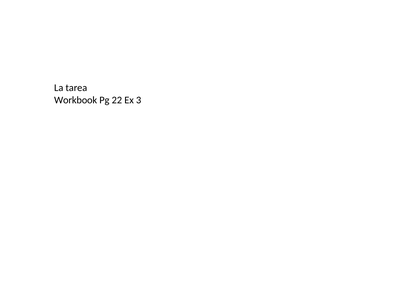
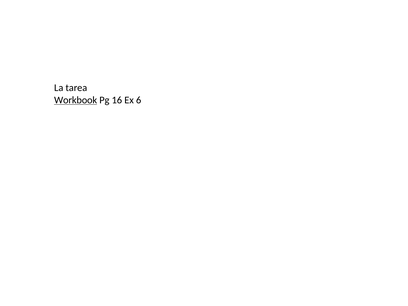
Workbook underline: none -> present
22: 22 -> 16
3: 3 -> 6
